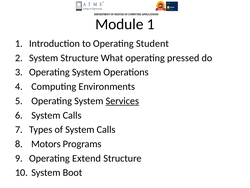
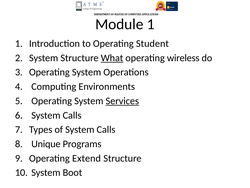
What underline: none -> present
pressed: pressed -> wireless
Motors: Motors -> Unique
